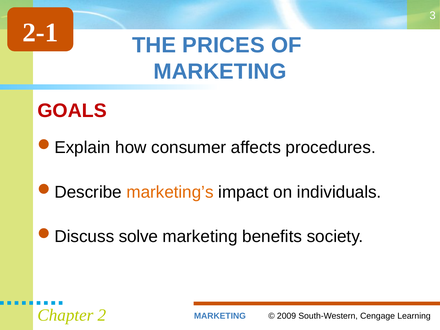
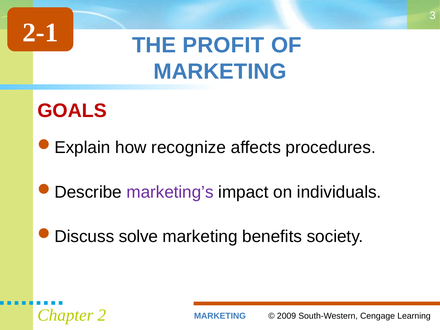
PRICES: PRICES -> PROFIT
consumer: consumer -> recognize
marketing’s colour: orange -> purple
